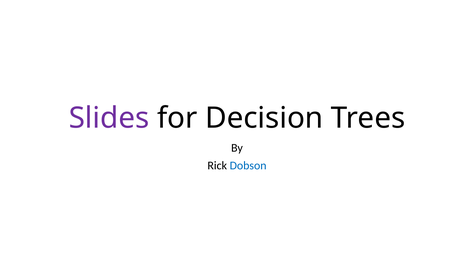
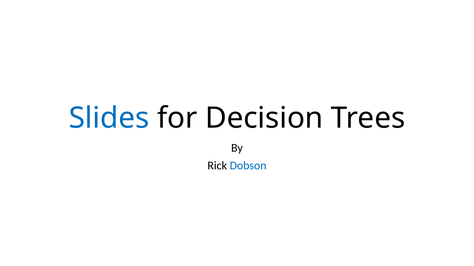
Slides colour: purple -> blue
